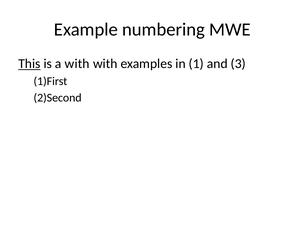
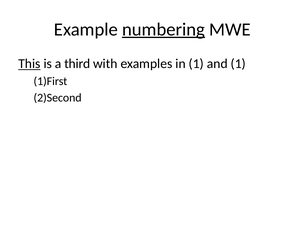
numbering underline: none -> present
a with: with -> third
and 3: 3 -> 1
